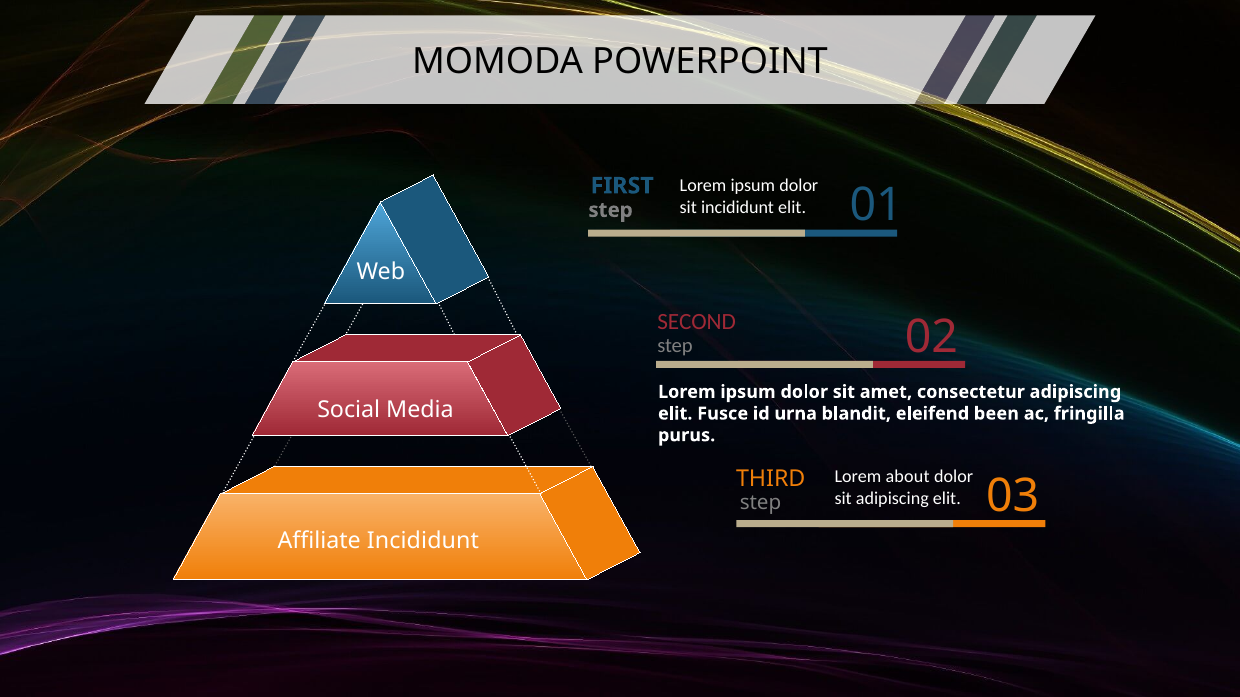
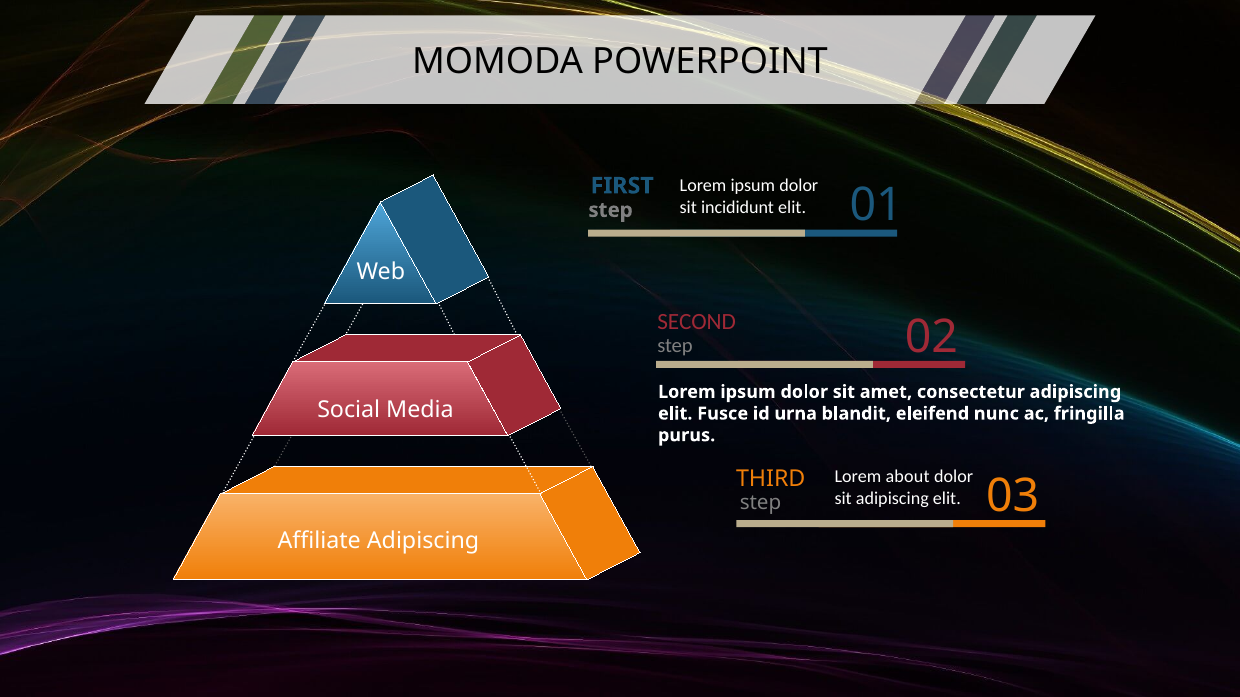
been: been -> nunc
Affiliate Incididunt: Incididunt -> Adipiscing
